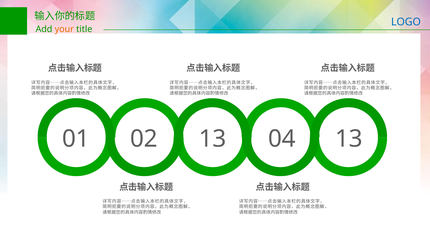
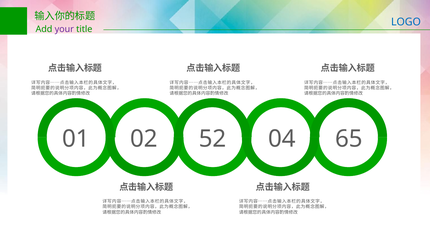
your colour: orange -> purple
02 13: 13 -> 52
04 13: 13 -> 65
